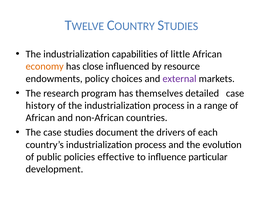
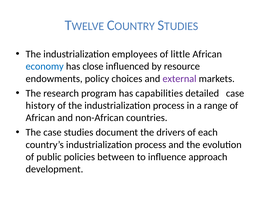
capabilities: capabilities -> employees
economy colour: orange -> blue
themselves: themselves -> capabilities
effective: effective -> between
particular: particular -> approach
